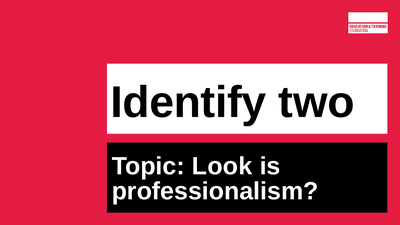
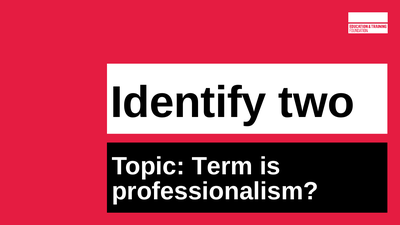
Look: Look -> Term
